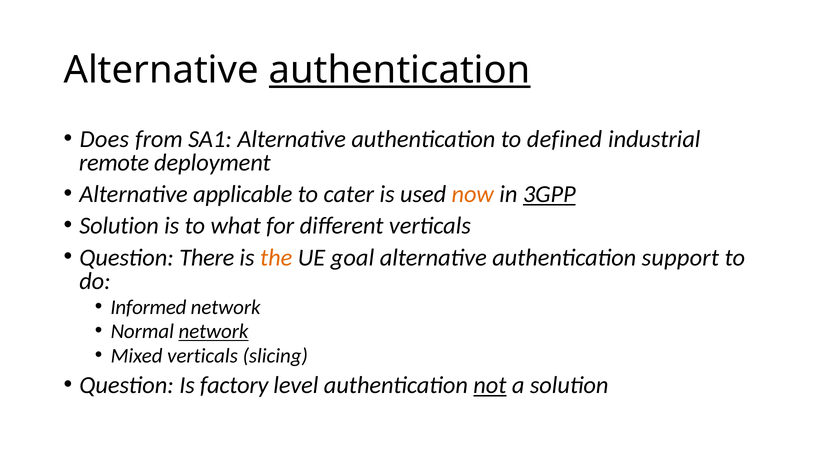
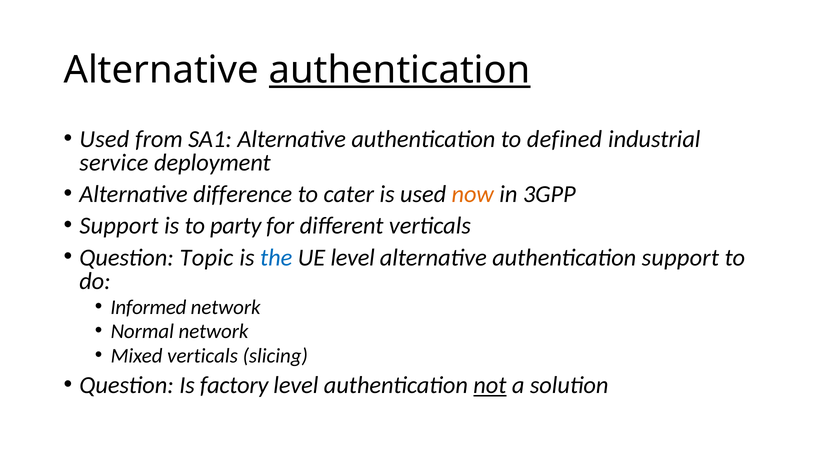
Does at (104, 139): Does -> Used
remote: remote -> service
applicable: applicable -> difference
3GPP underline: present -> none
Solution at (119, 226): Solution -> Support
what: what -> party
There: There -> Topic
the colour: orange -> blue
UE goal: goal -> level
network at (213, 331) underline: present -> none
